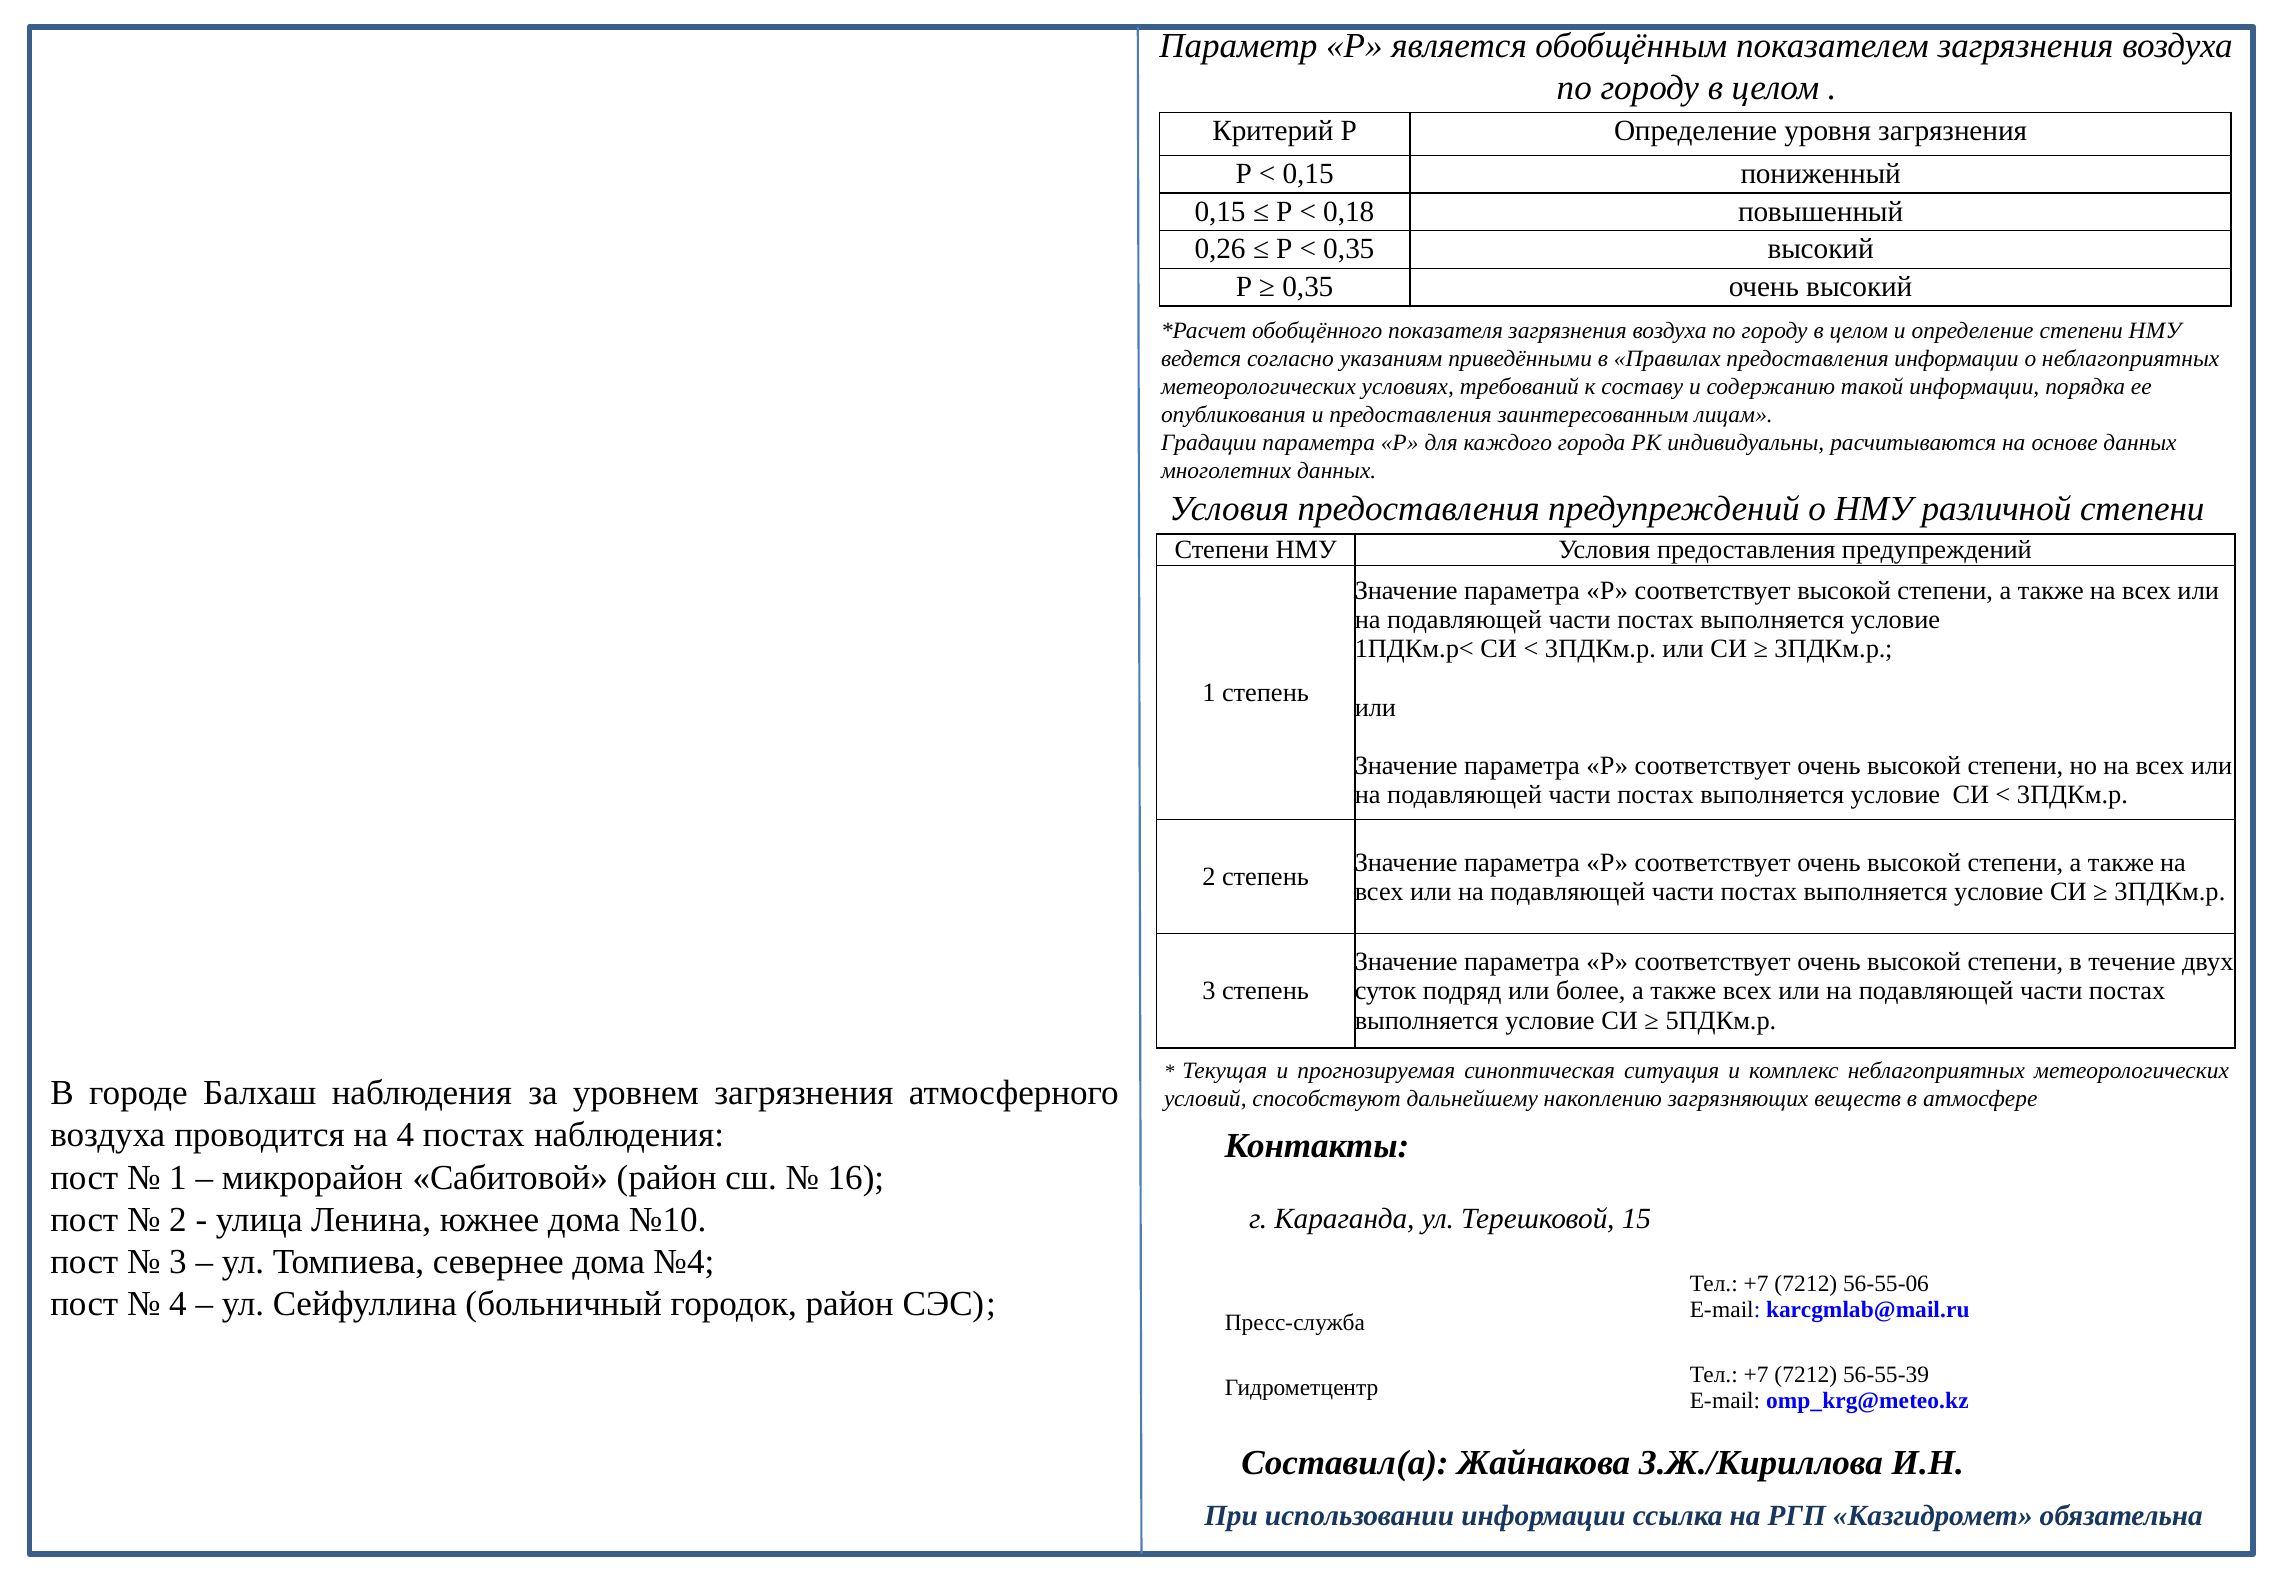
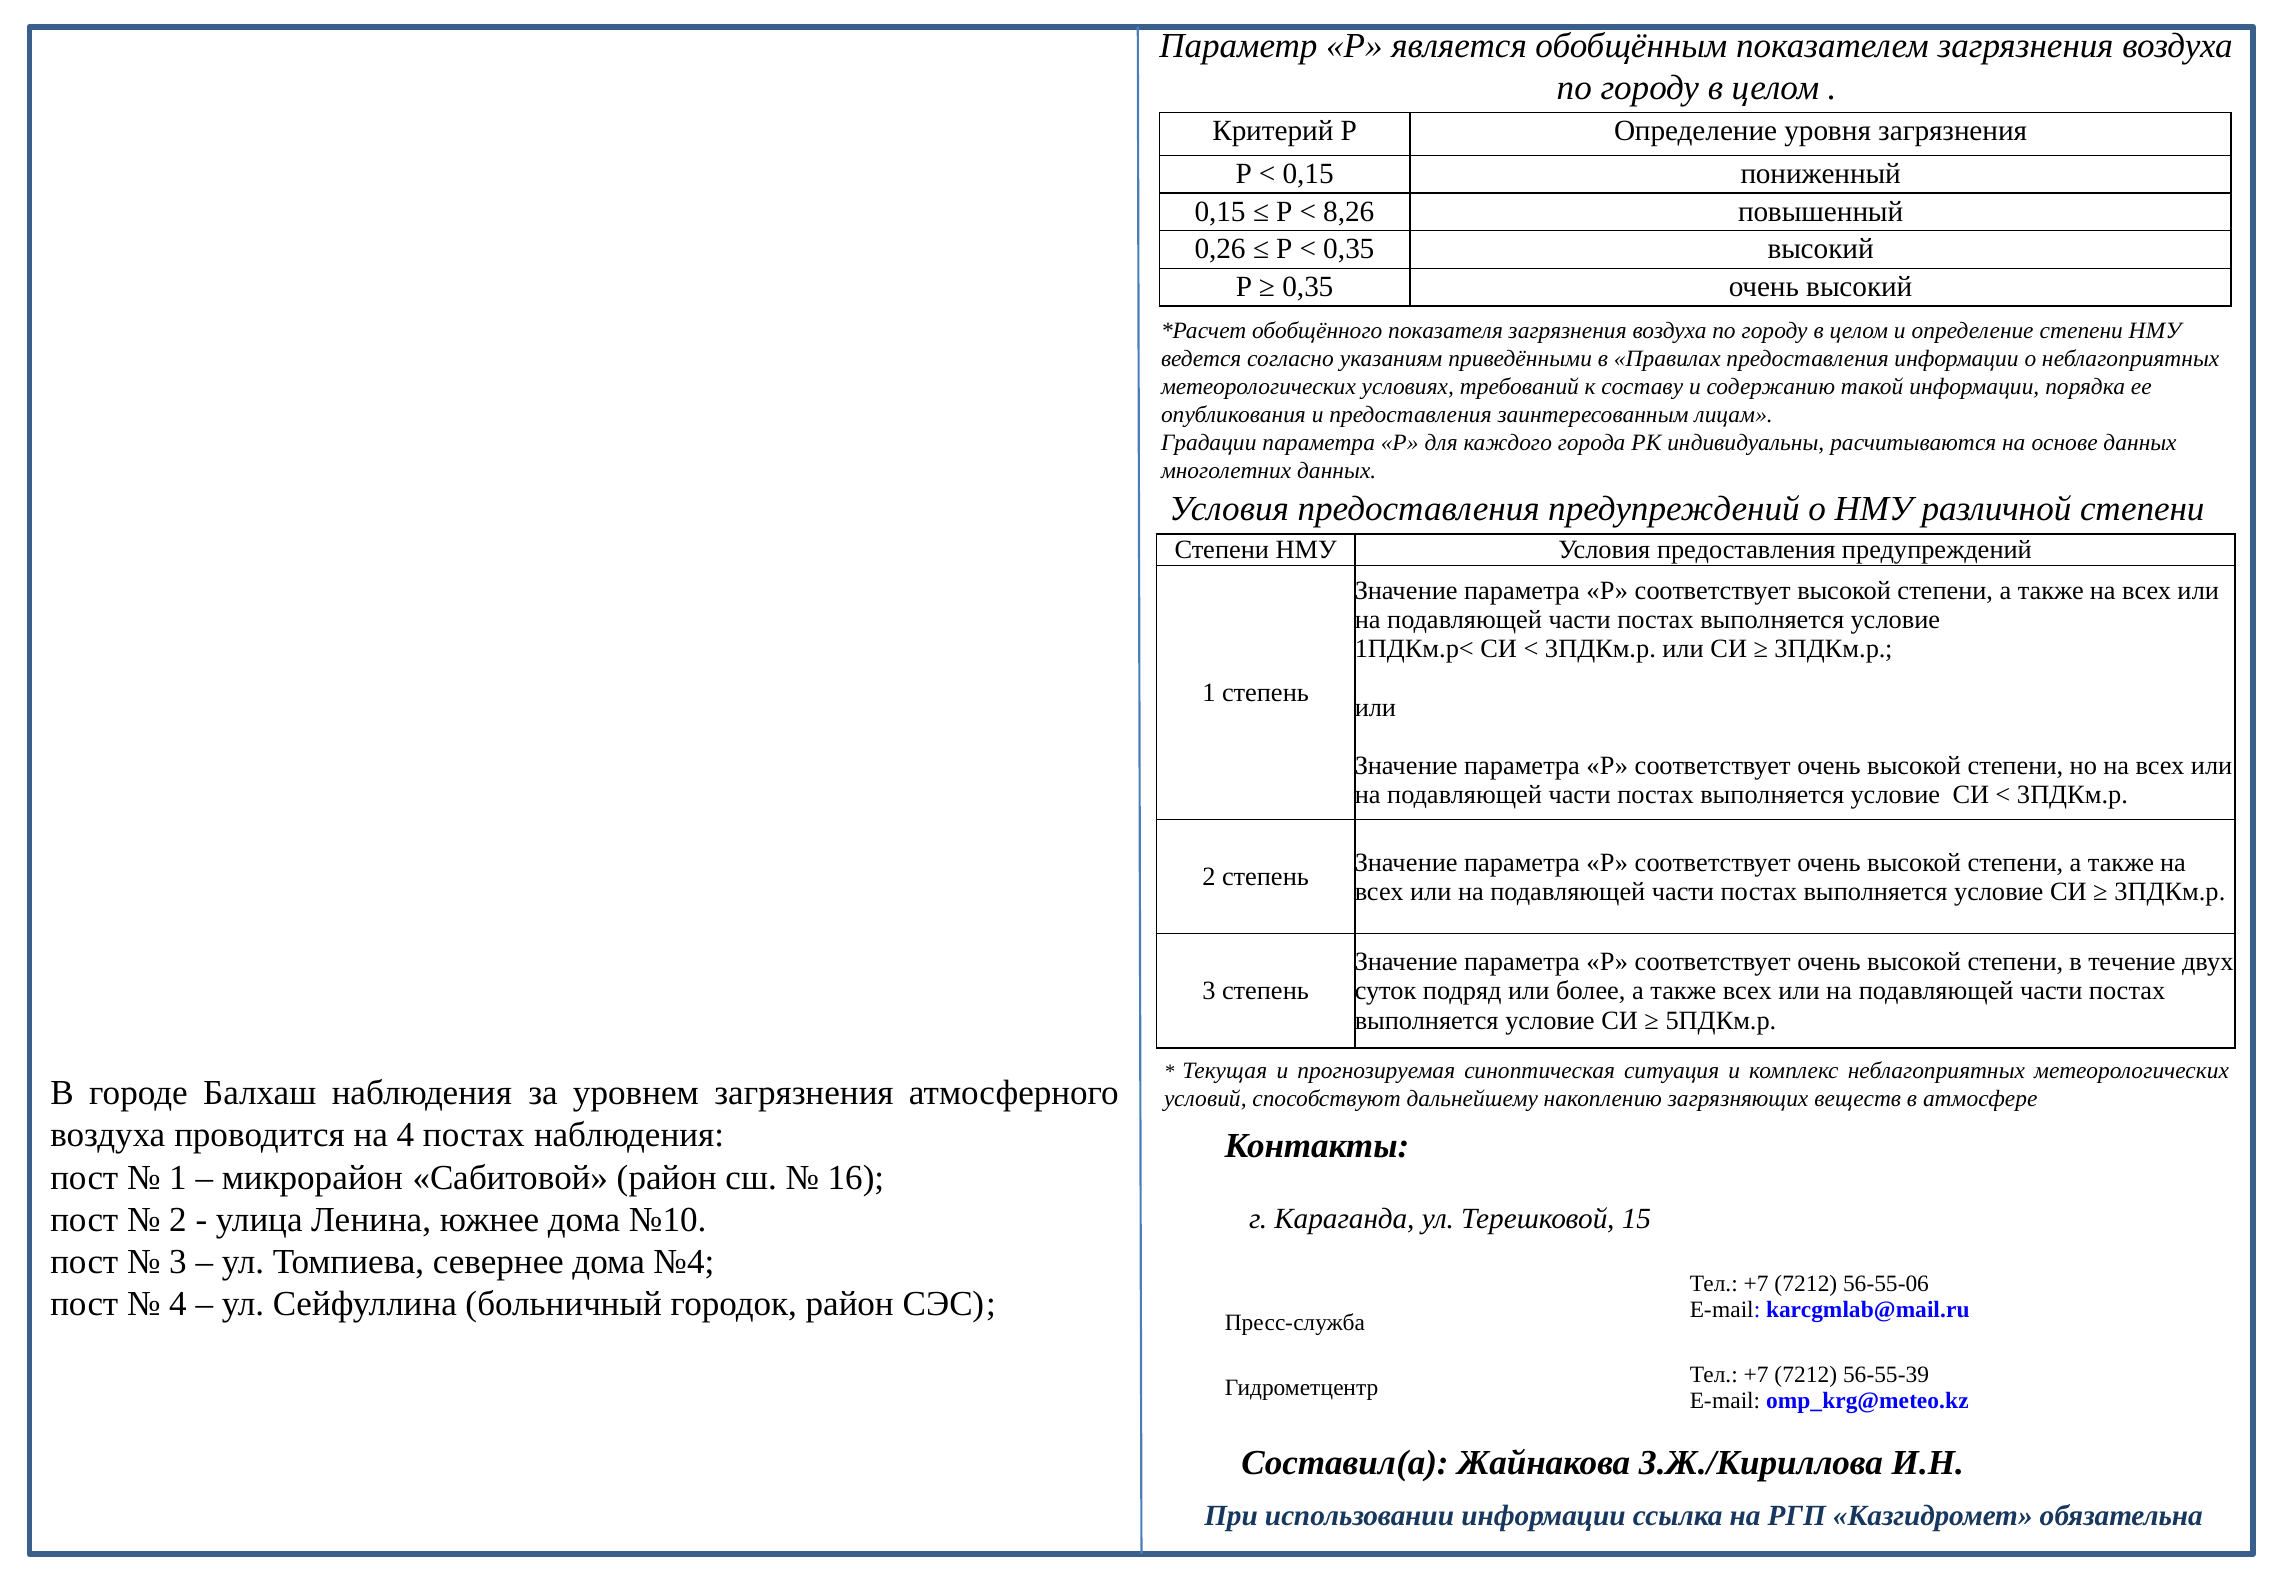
0,18: 0,18 -> 8,26
